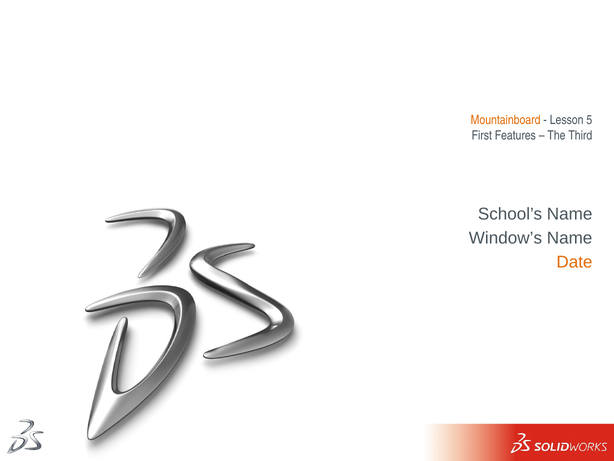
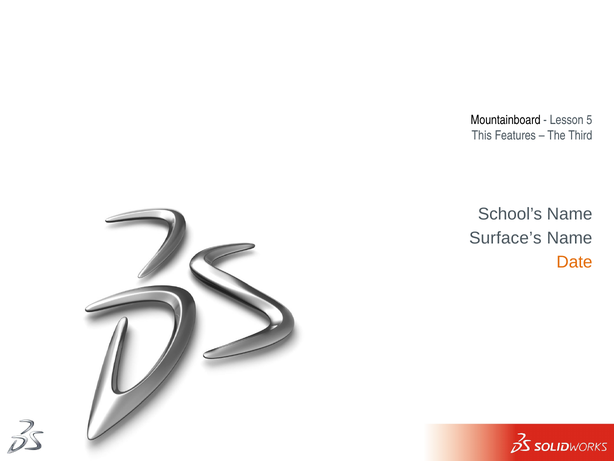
Mountainboard colour: orange -> black
First: First -> This
Window’s: Window’s -> Surface’s
